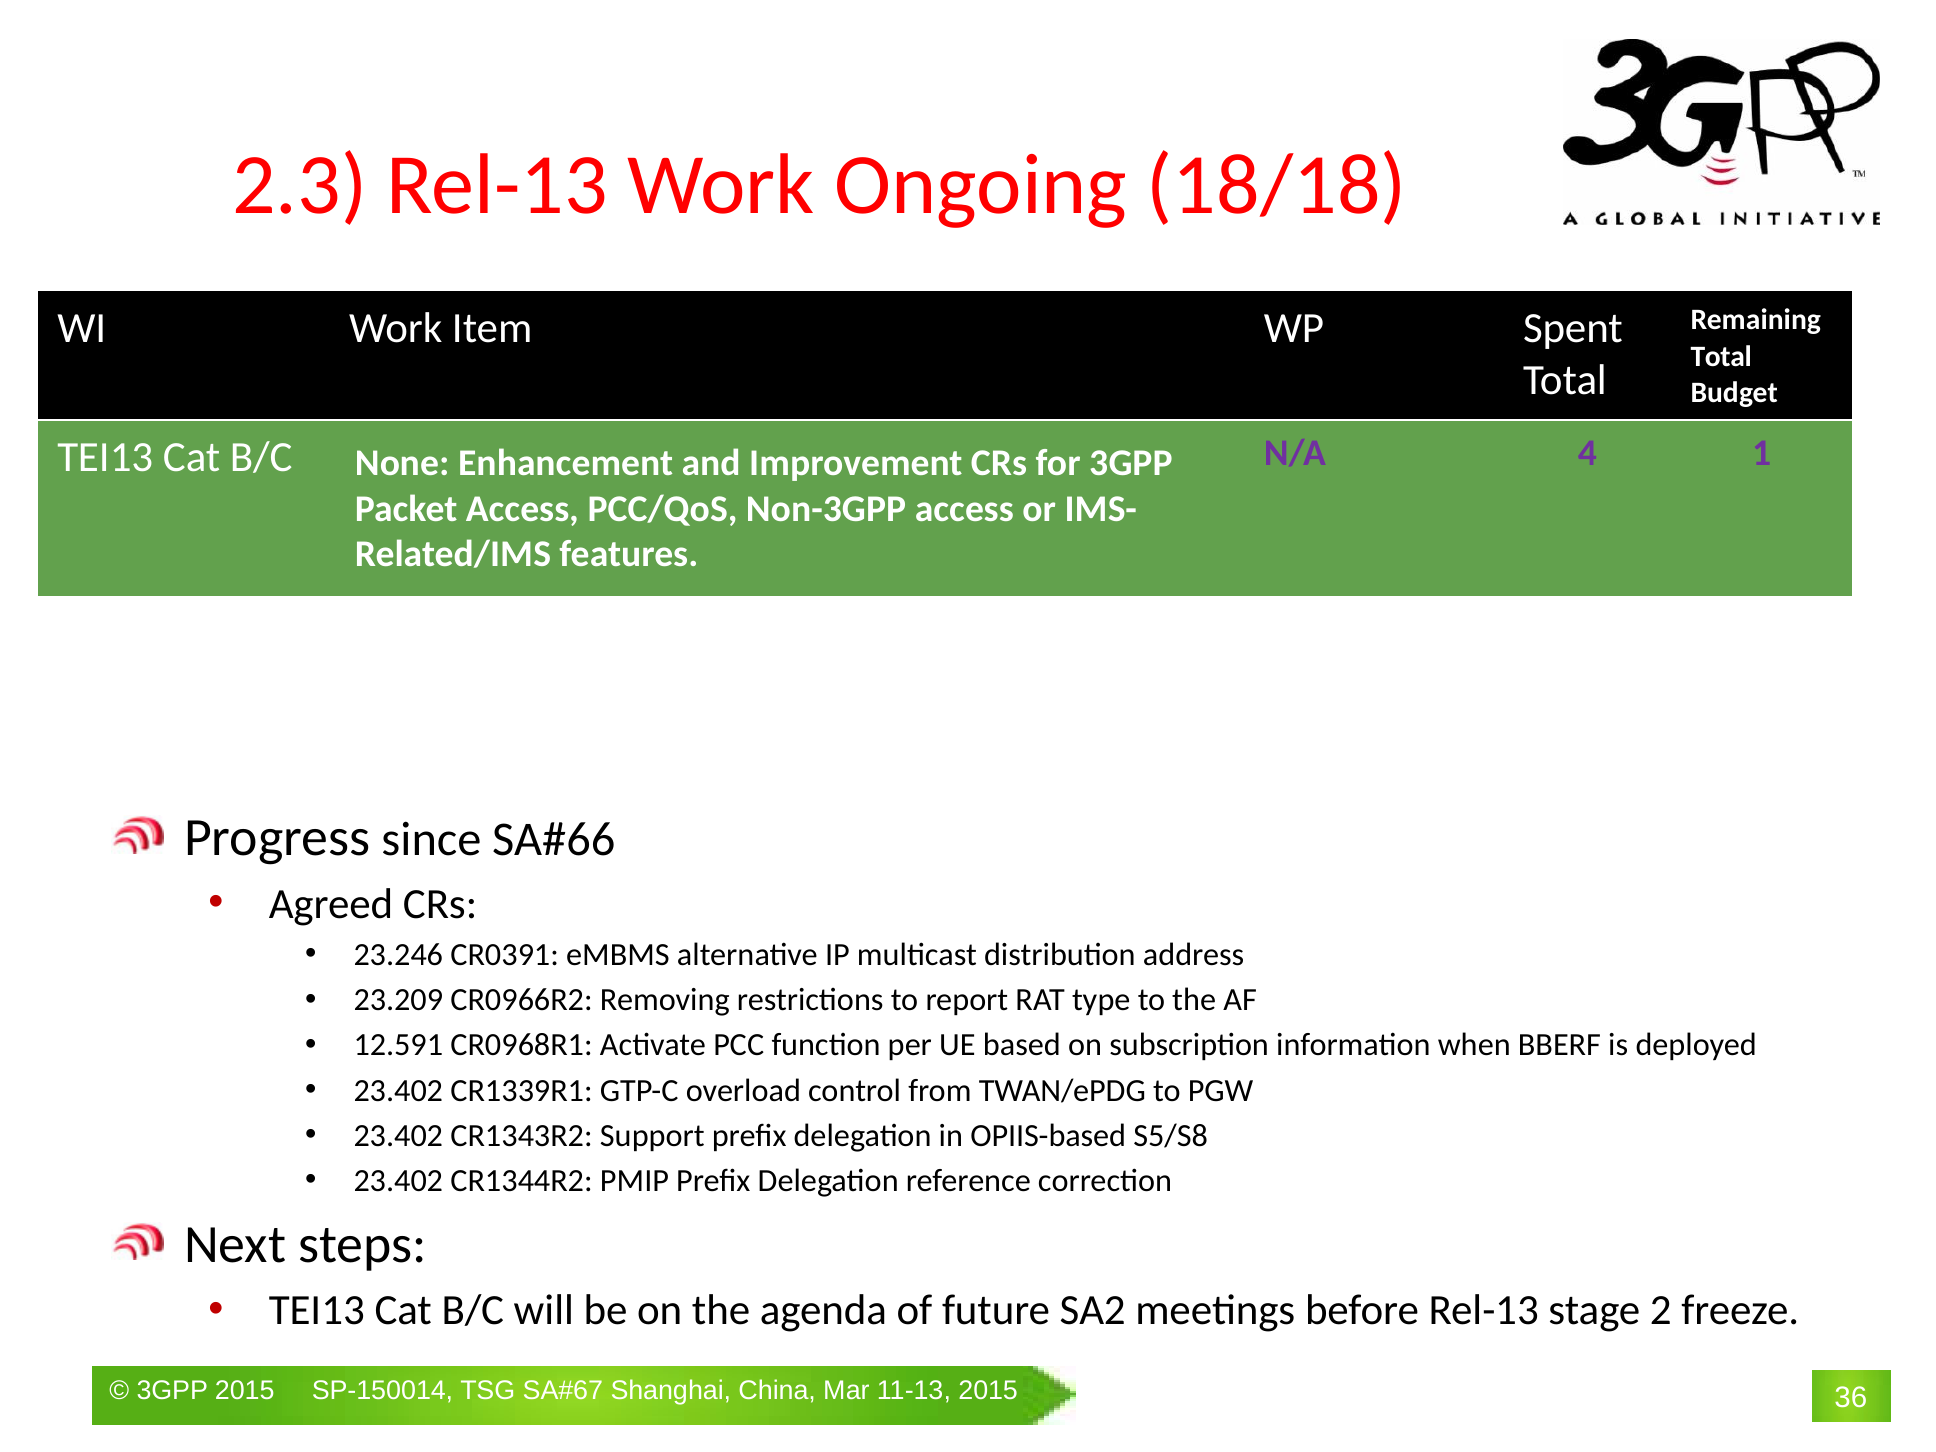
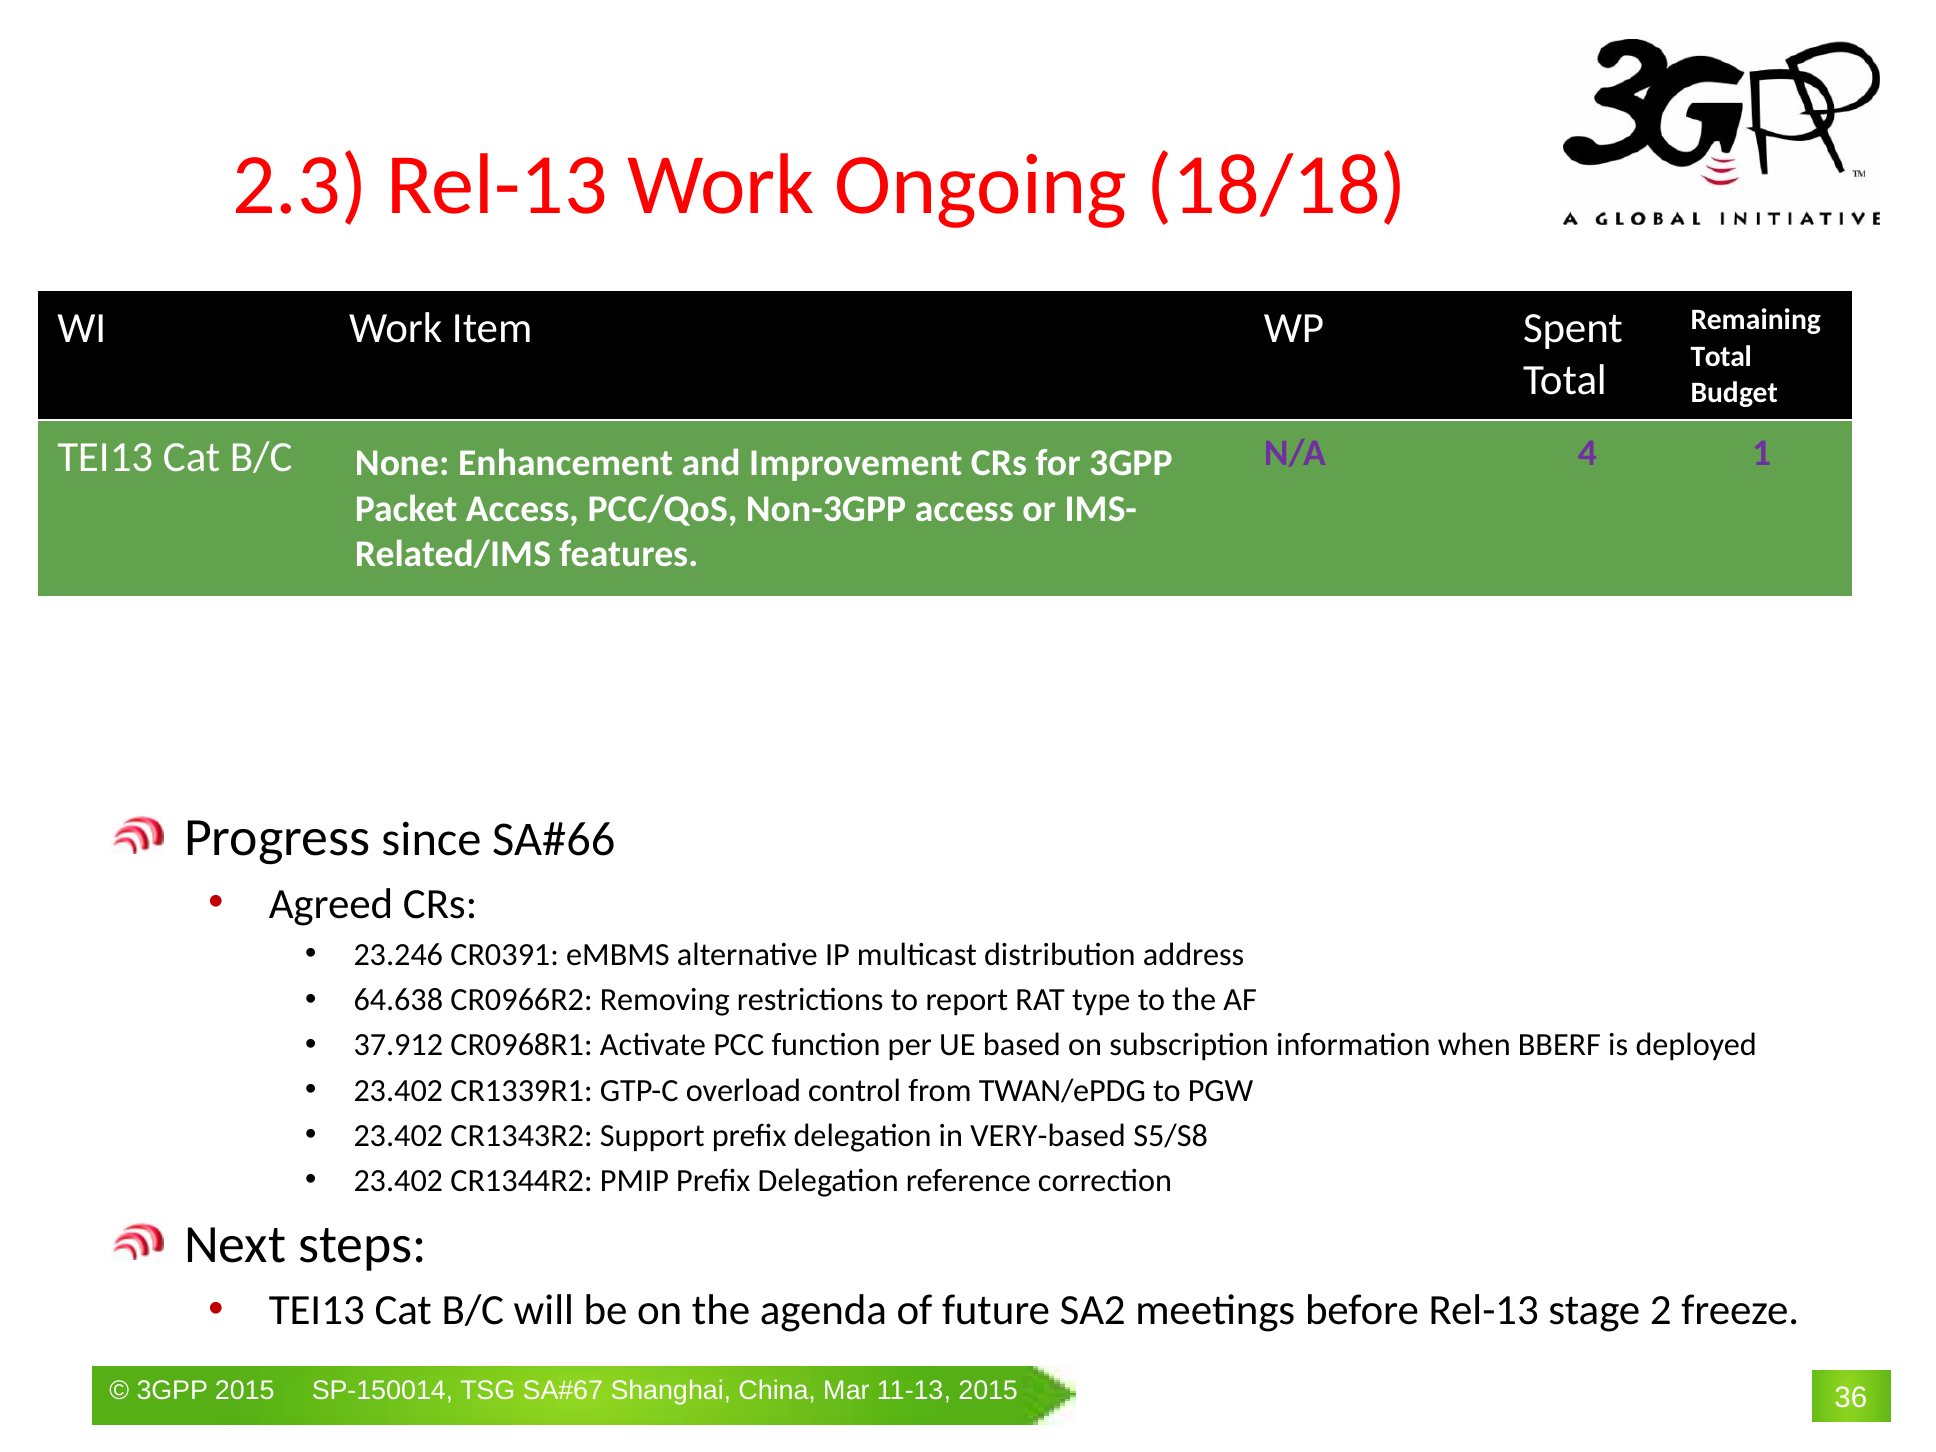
23.209: 23.209 -> 64.638
12.591: 12.591 -> 37.912
OPIIS-based: OPIIS-based -> VERY-based
